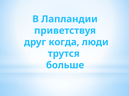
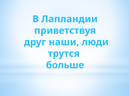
когда: когда -> наши
